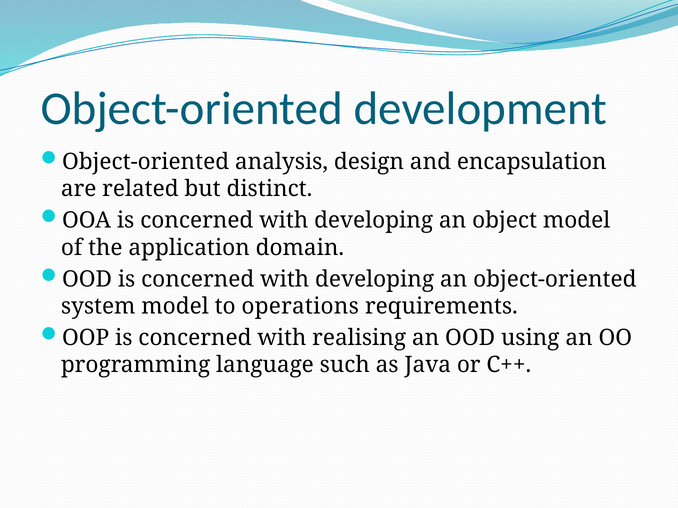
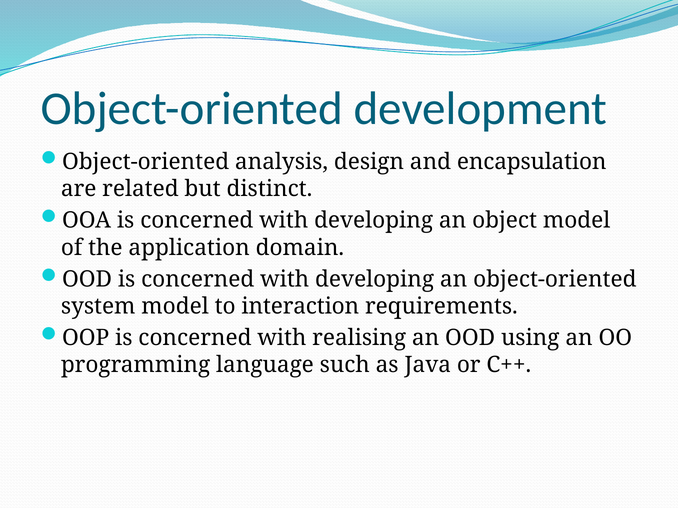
operations: operations -> interaction
